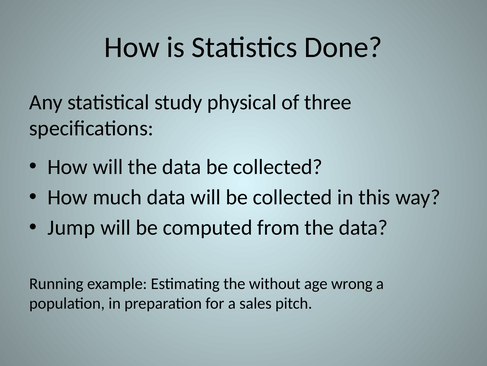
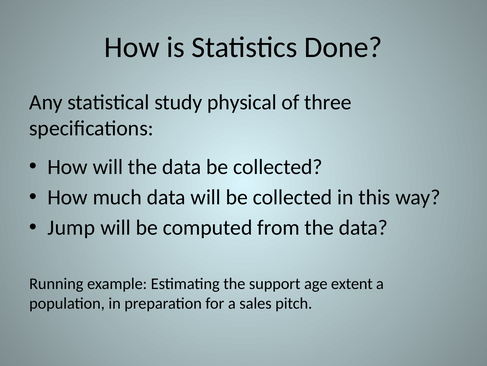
without: without -> support
wrong: wrong -> extent
